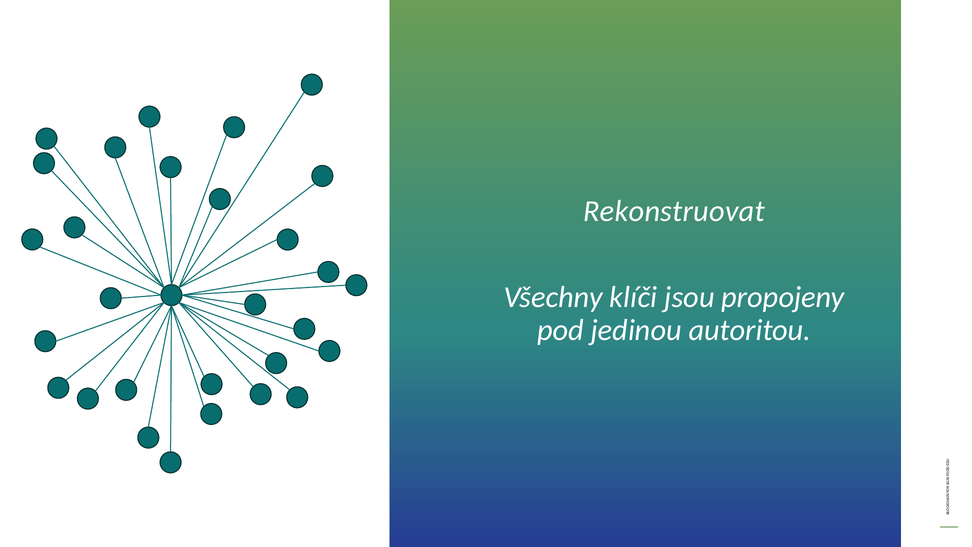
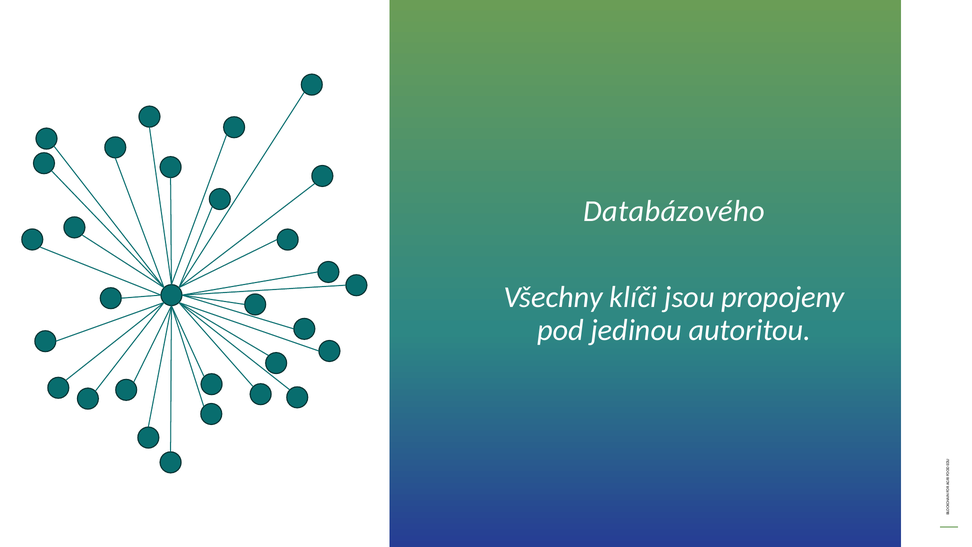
Rekonstruovat: Rekonstruovat -> Databázového
